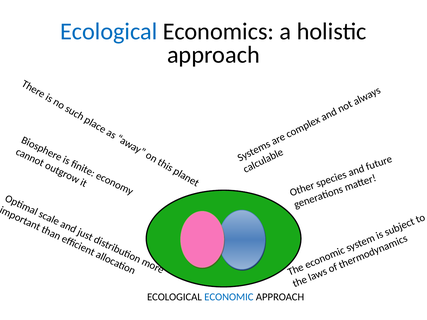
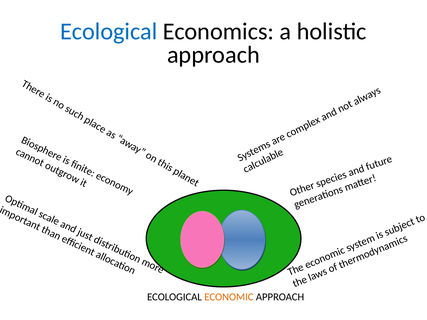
ECONOMIC colour: blue -> orange
